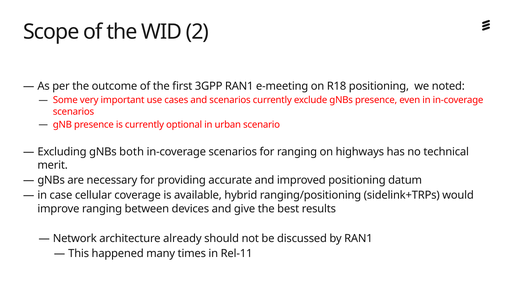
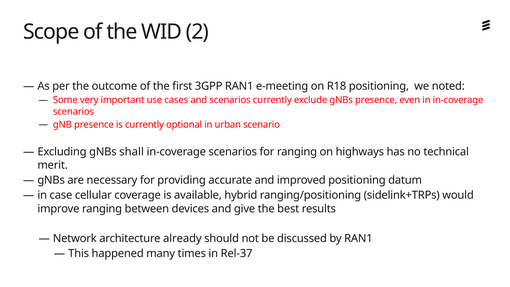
both: both -> shall
Rel-11: Rel-11 -> Rel-37
